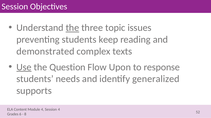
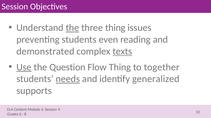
three topic: topic -> thing
keep: keep -> even
texts underline: none -> present
Flow Upon: Upon -> Thing
response: response -> together
needs underline: none -> present
